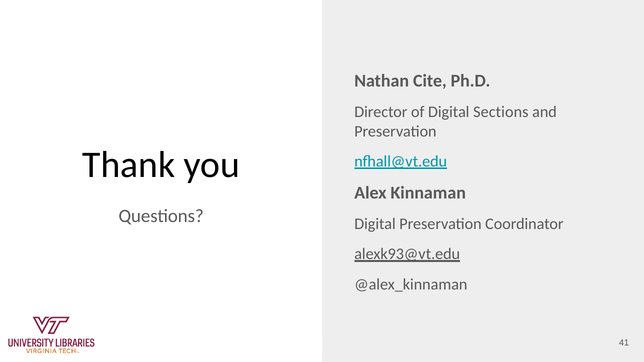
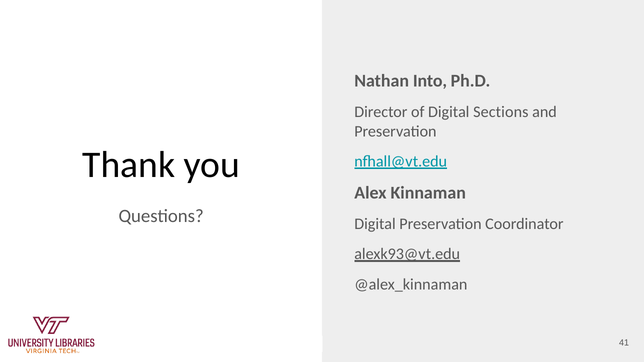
Cite: Cite -> Into
